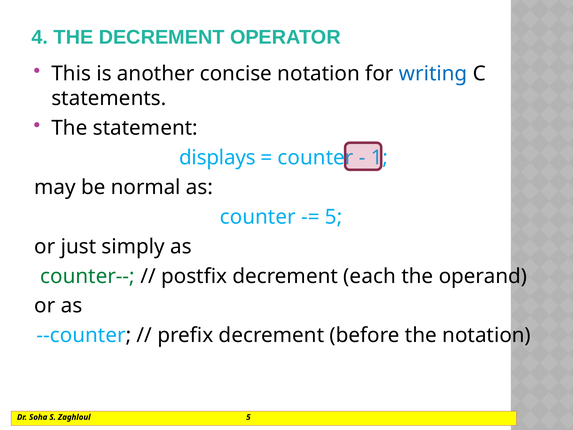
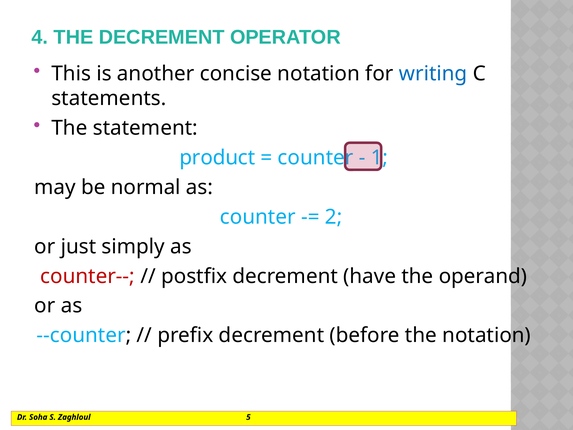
displays: displays -> product
5 at (334, 217): 5 -> 2
counter-- colour: green -> red
each: each -> have
